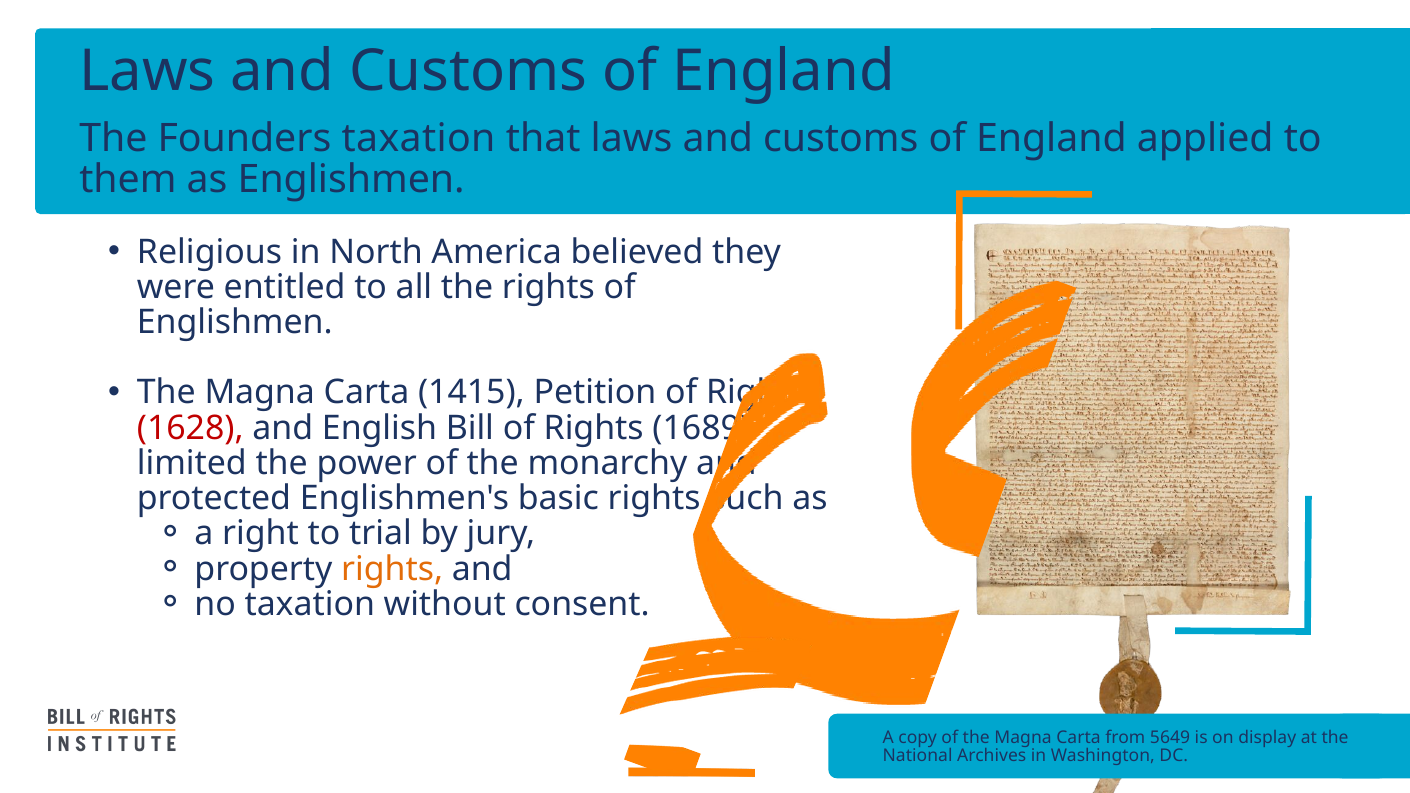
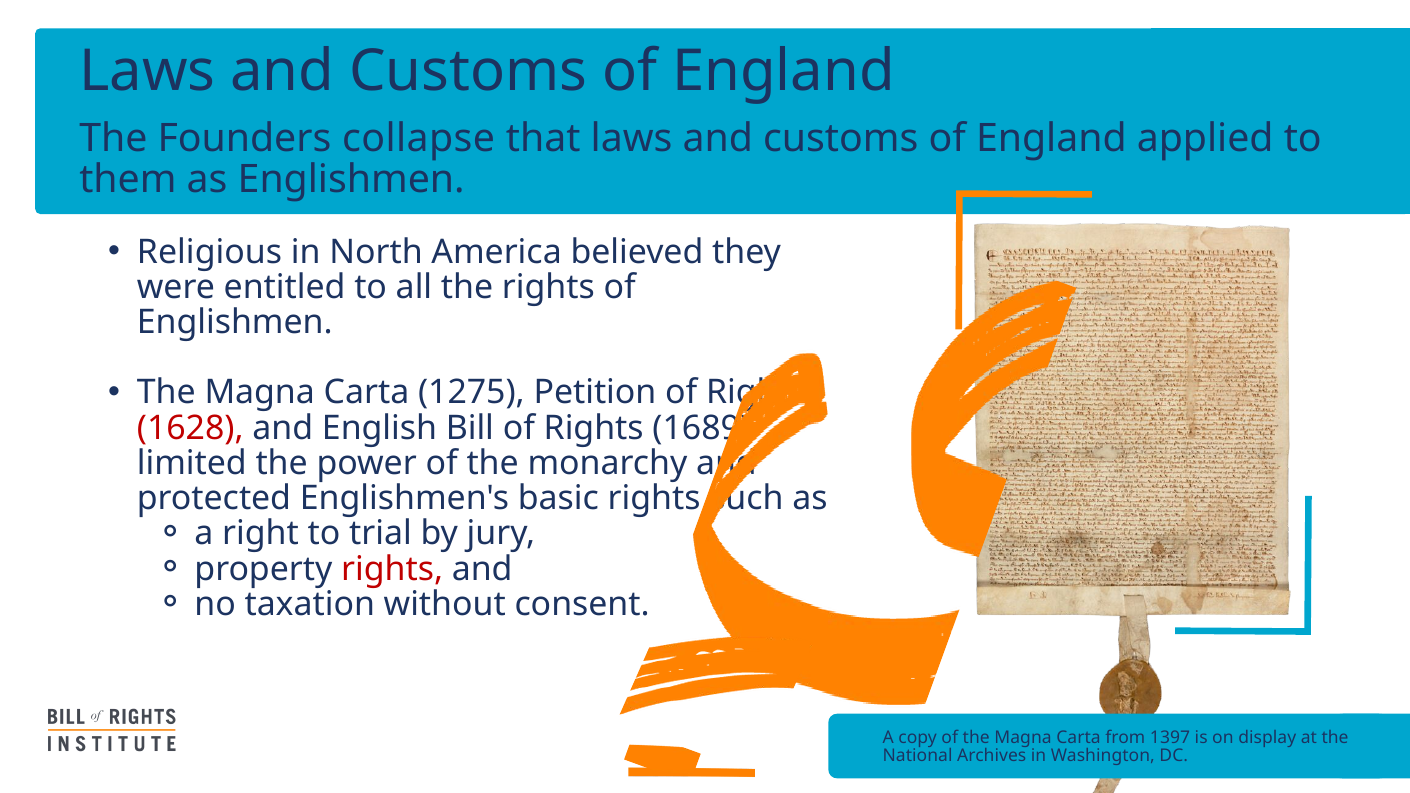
Founders taxation: taxation -> collapse
1415: 1415 -> 1275
rights at (392, 569) colour: orange -> red
5649: 5649 -> 1397
